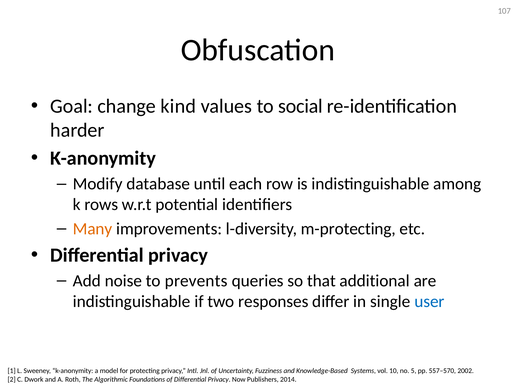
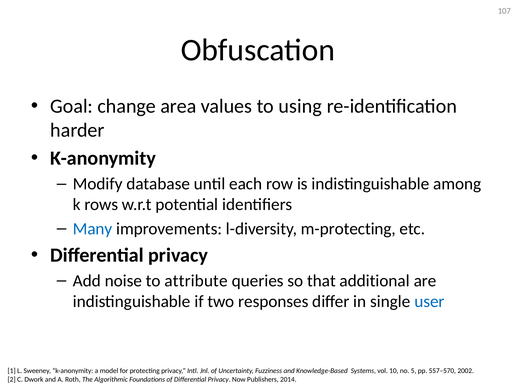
kind: kind -> area
social: social -> using
Many colour: orange -> blue
prevents: prevents -> attribute
